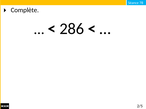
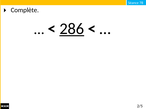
286 underline: none -> present
